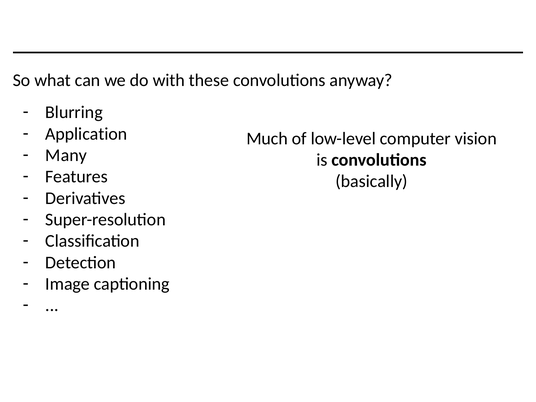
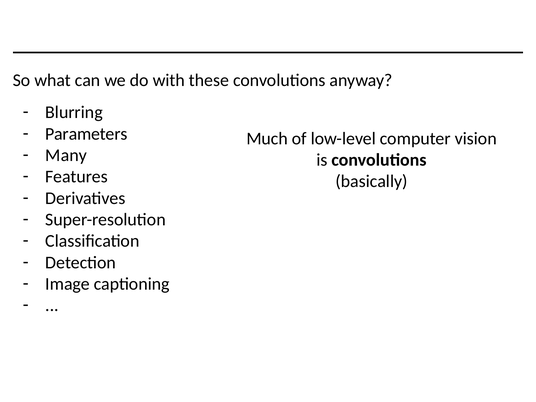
Application: Application -> Parameters
